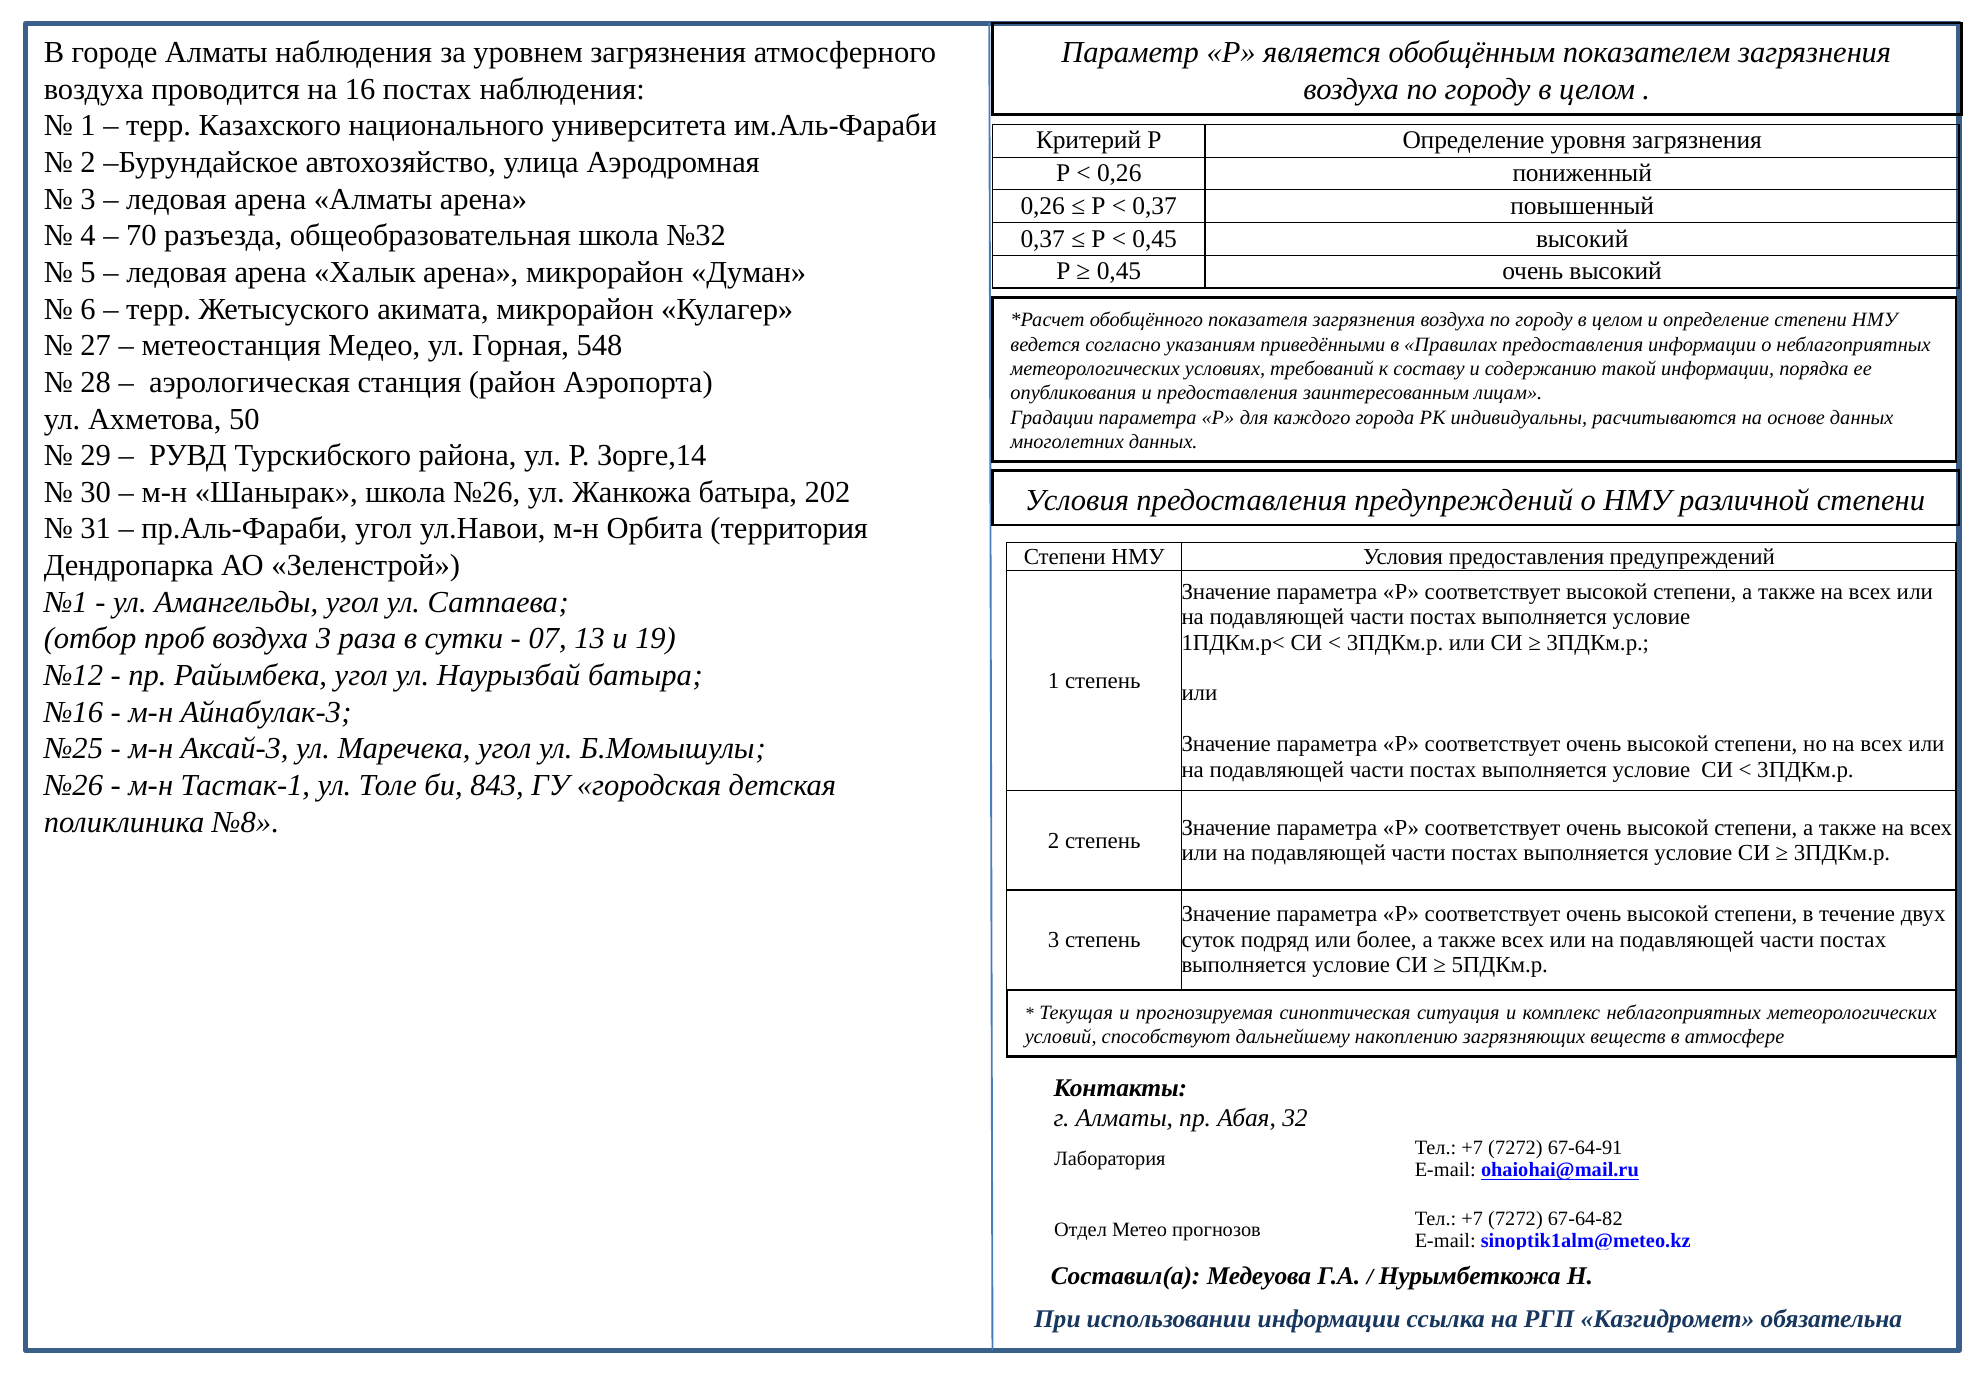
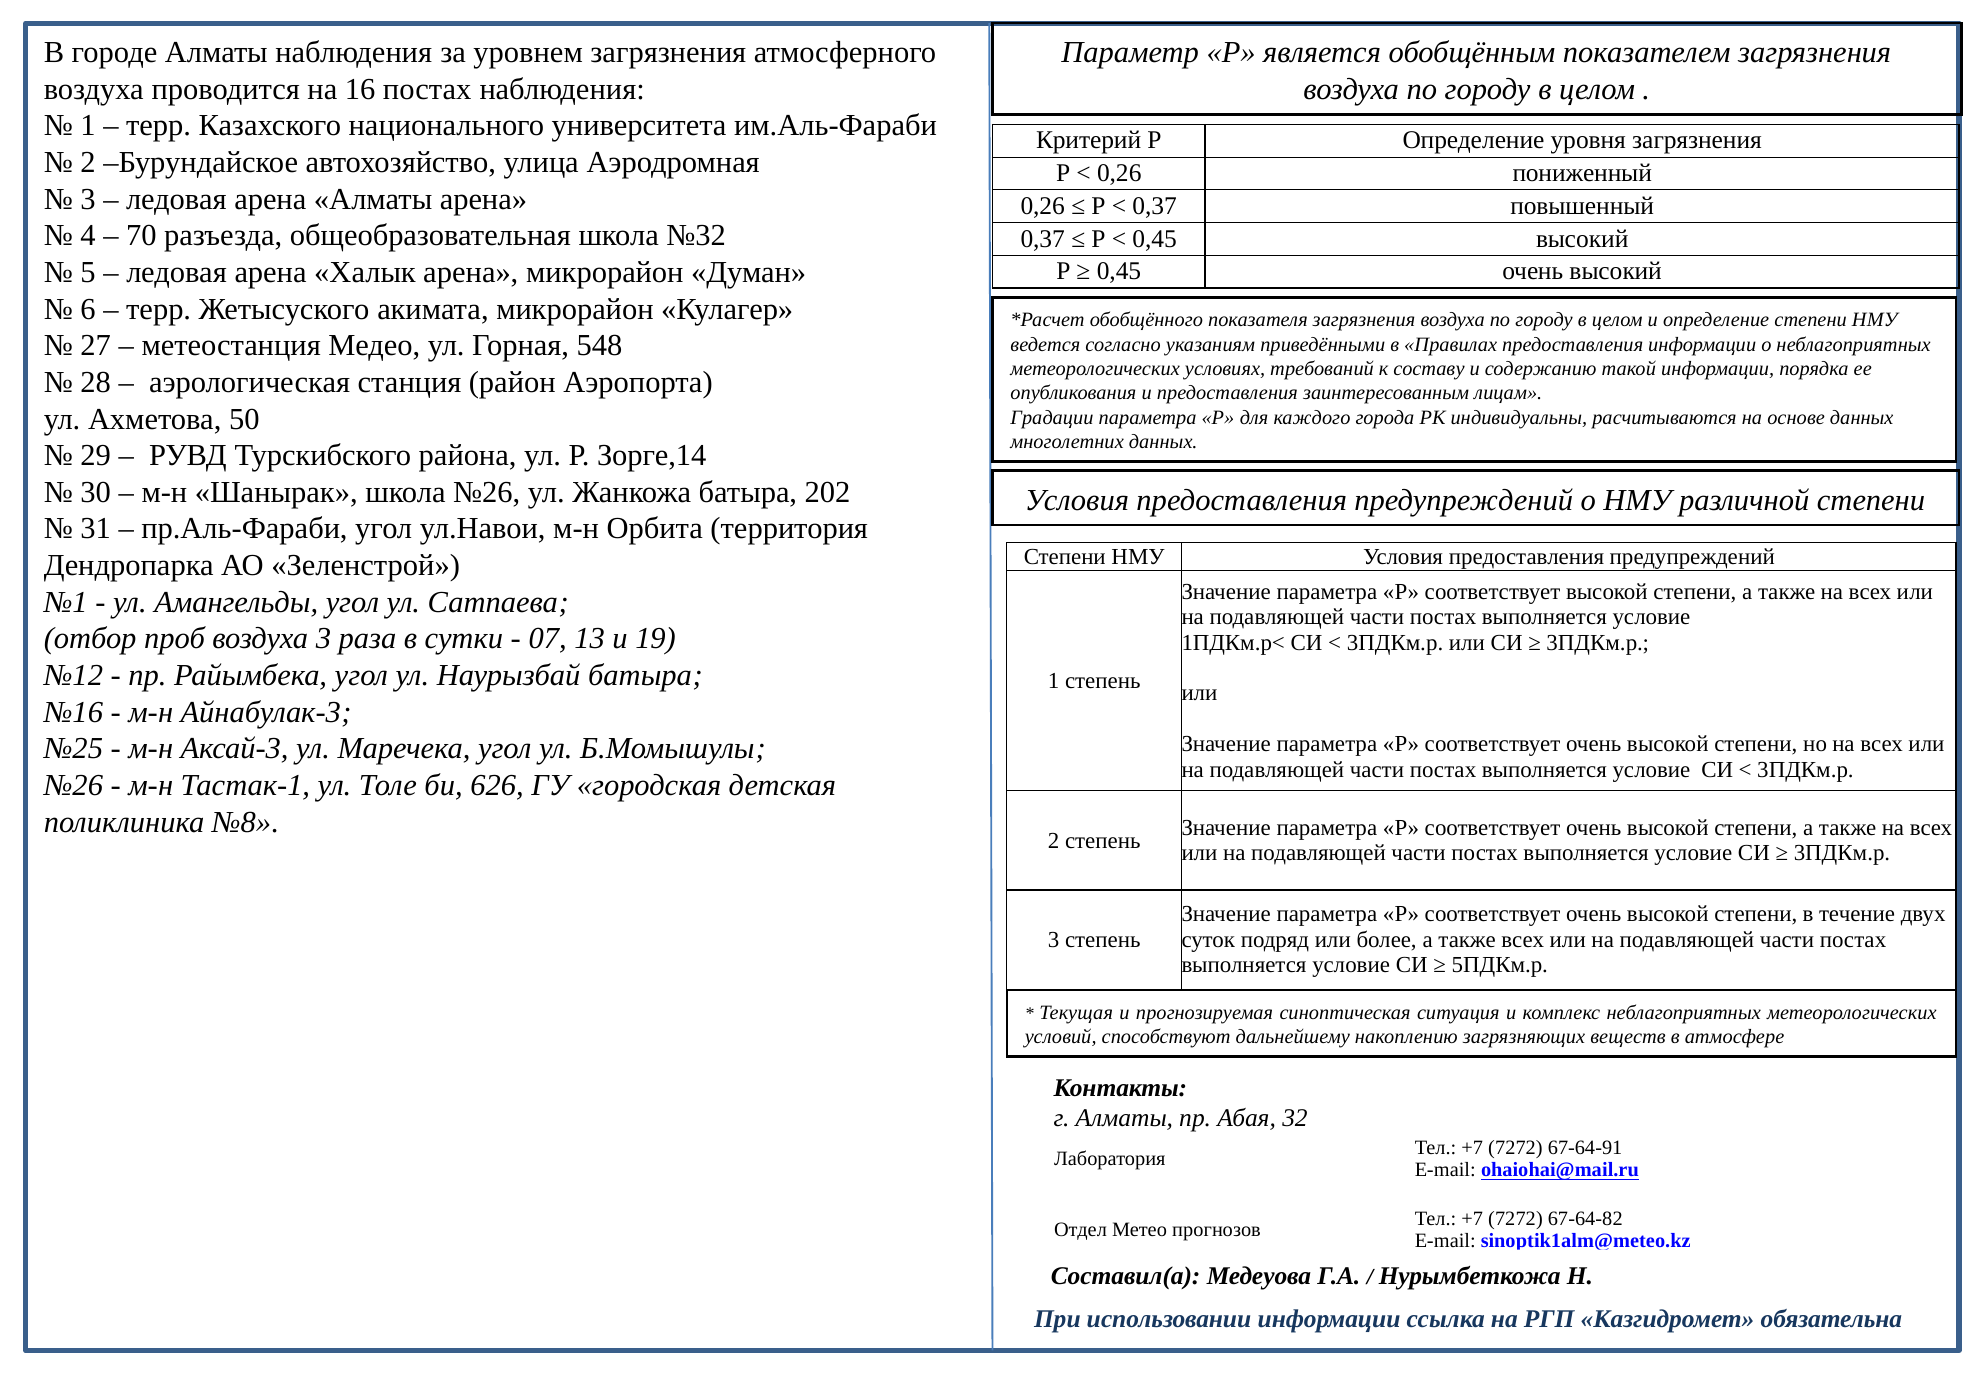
843: 843 -> 626
